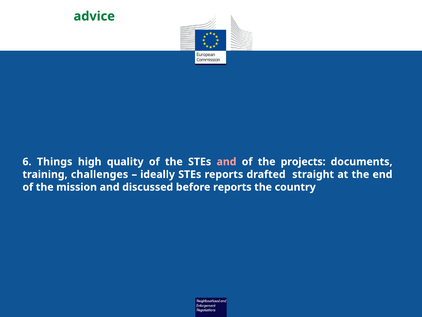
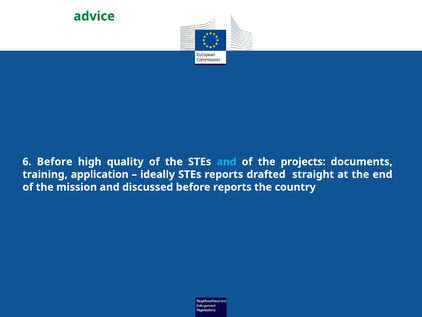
6 Things: Things -> Before
and at (226, 162) colour: pink -> light blue
challenges: challenges -> application
